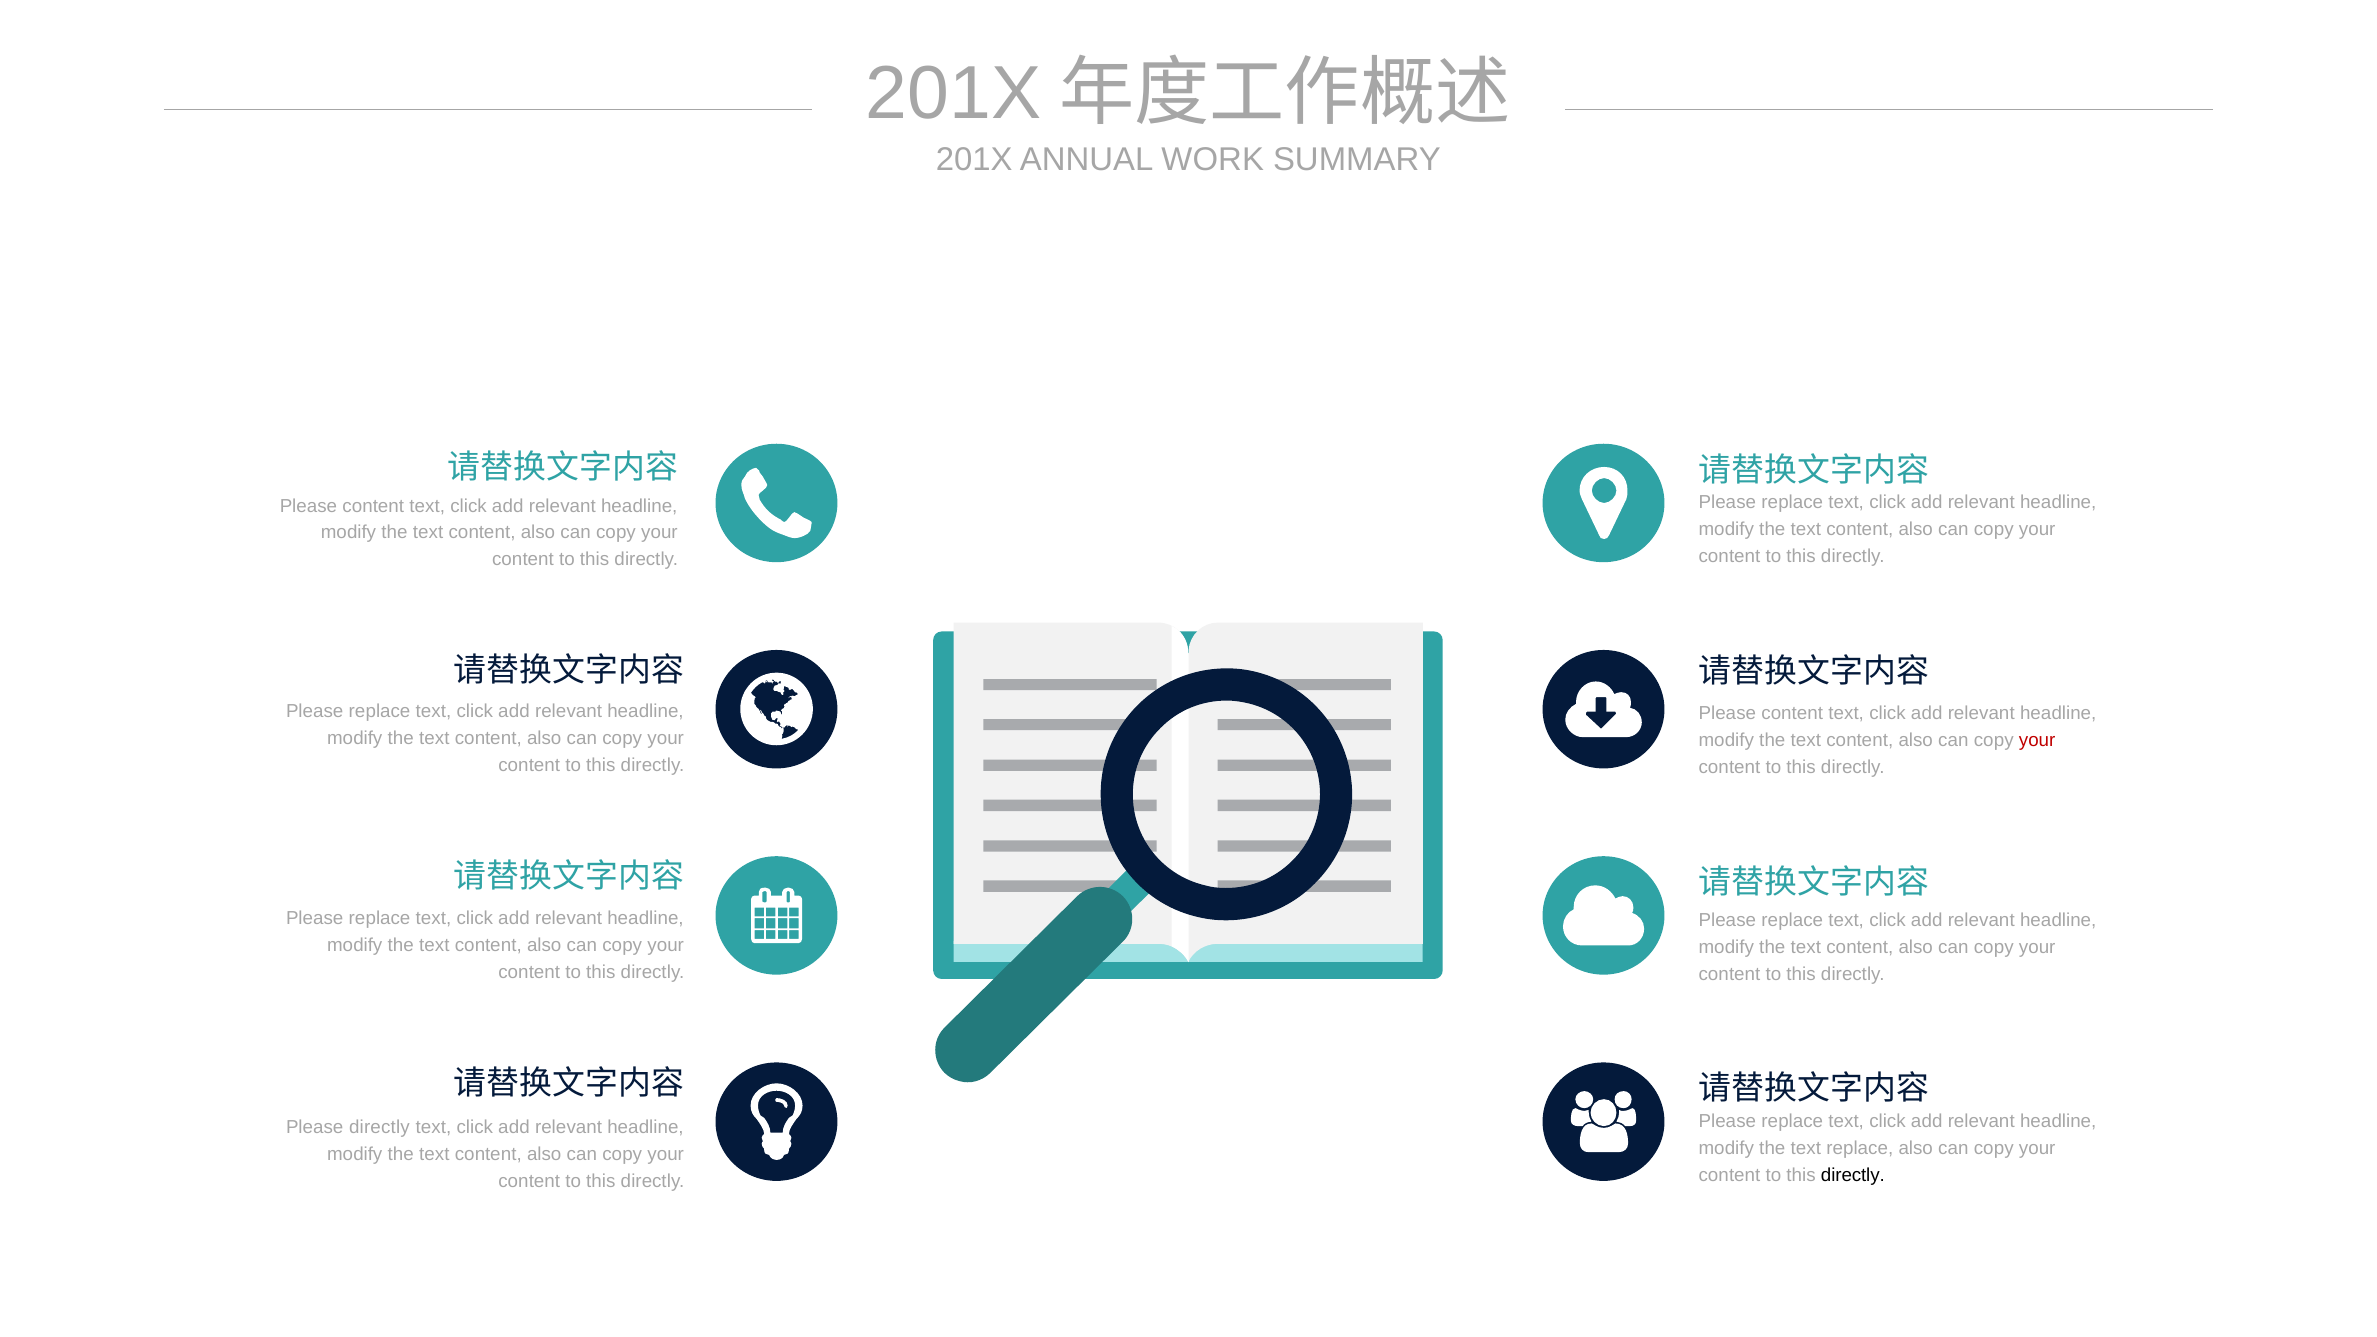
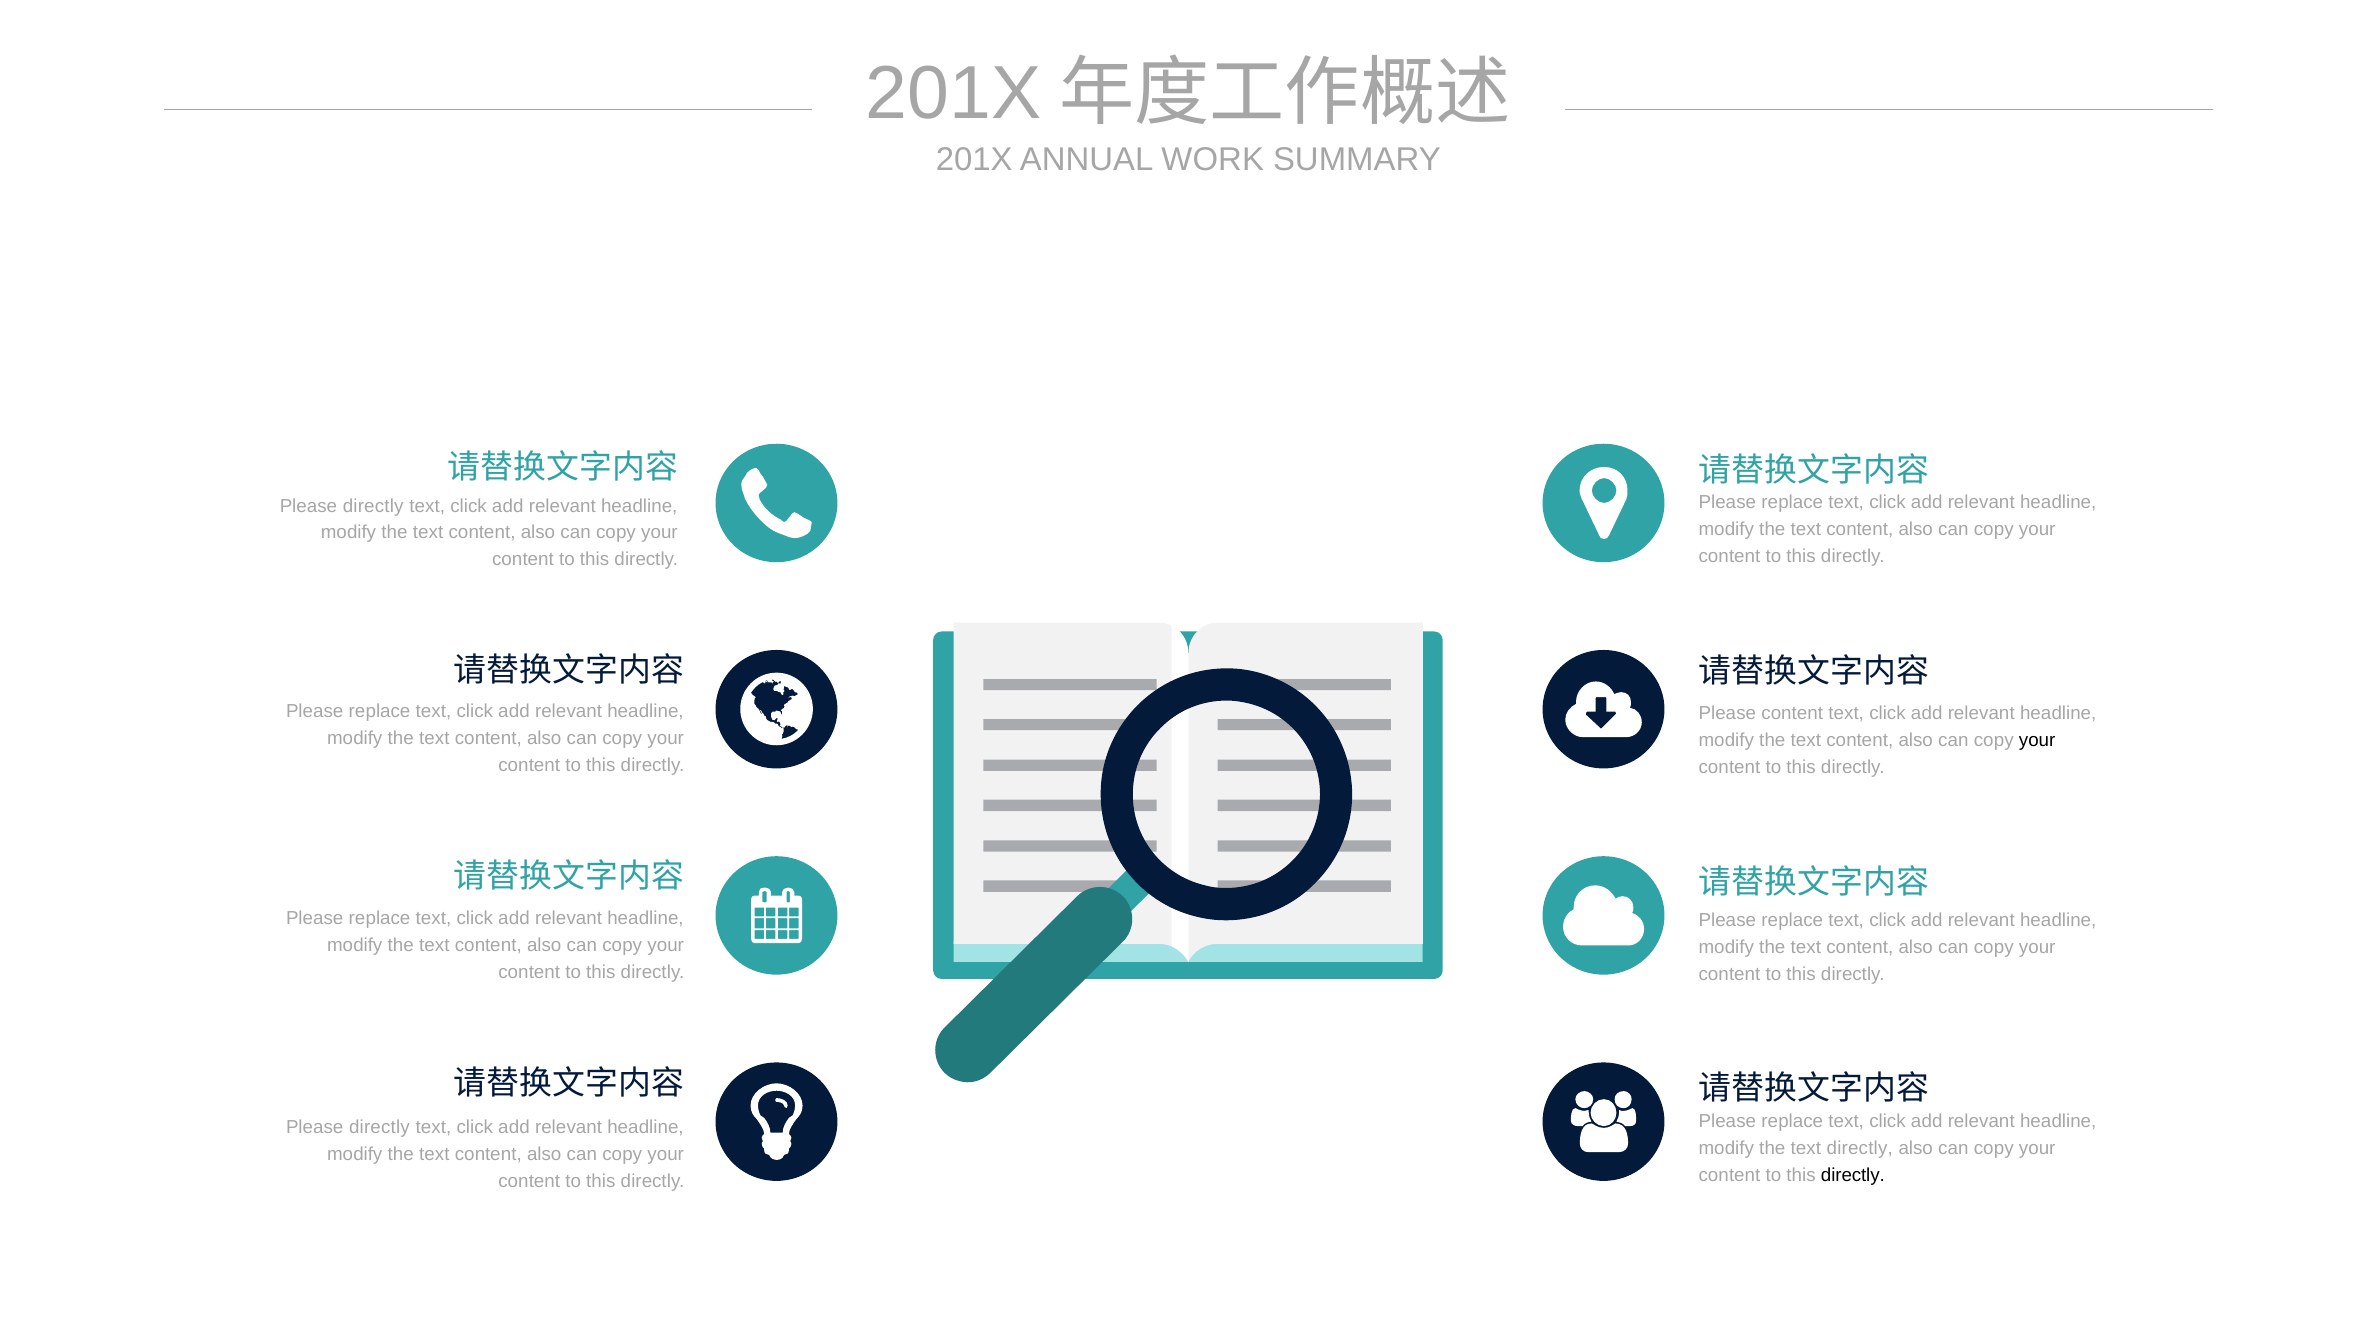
content at (373, 506): content -> directly
your at (2037, 741) colour: red -> black
text replace: replace -> directly
